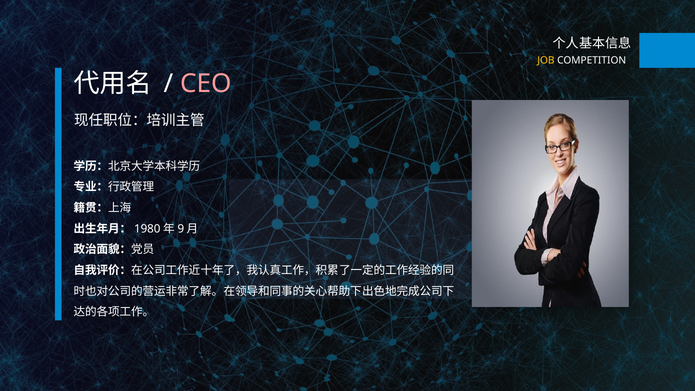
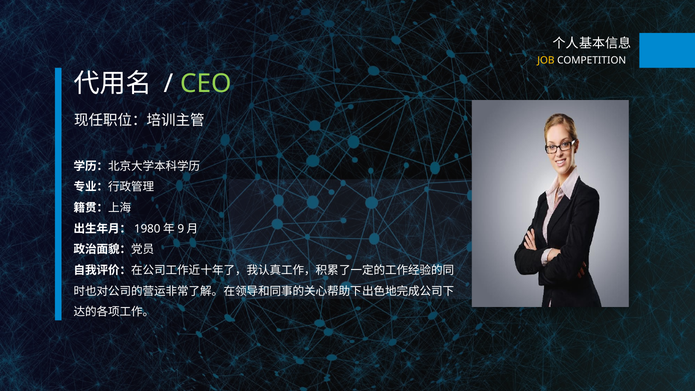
CEO colour: pink -> light green
